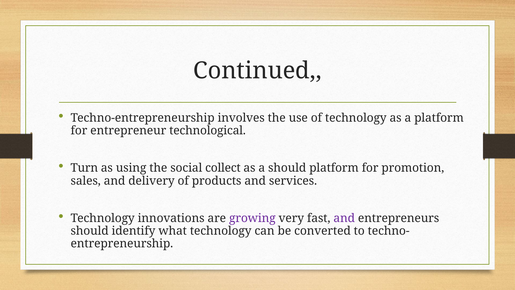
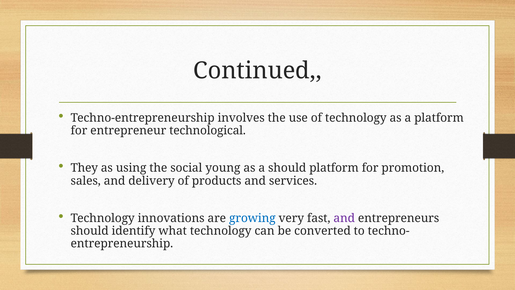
Turn: Turn -> They
collect: collect -> young
growing colour: purple -> blue
